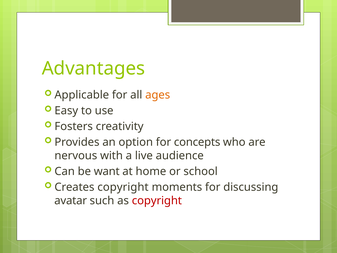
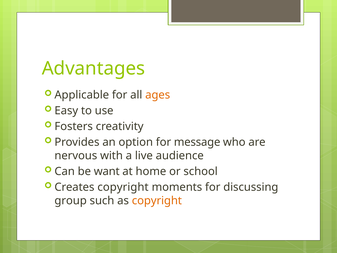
concepts: concepts -> message
avatar: avatar -> group
copyright at (157, 200) colour: red -> orange
